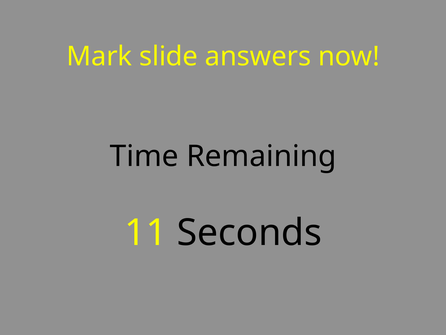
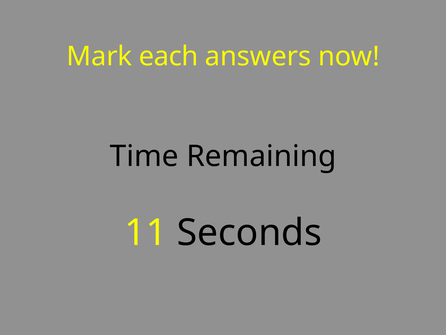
slide: slide -> each
